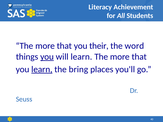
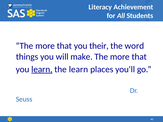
you at (47, 57) underline: present -> none
will learn: learn -> make
the bring: bring -> learn
